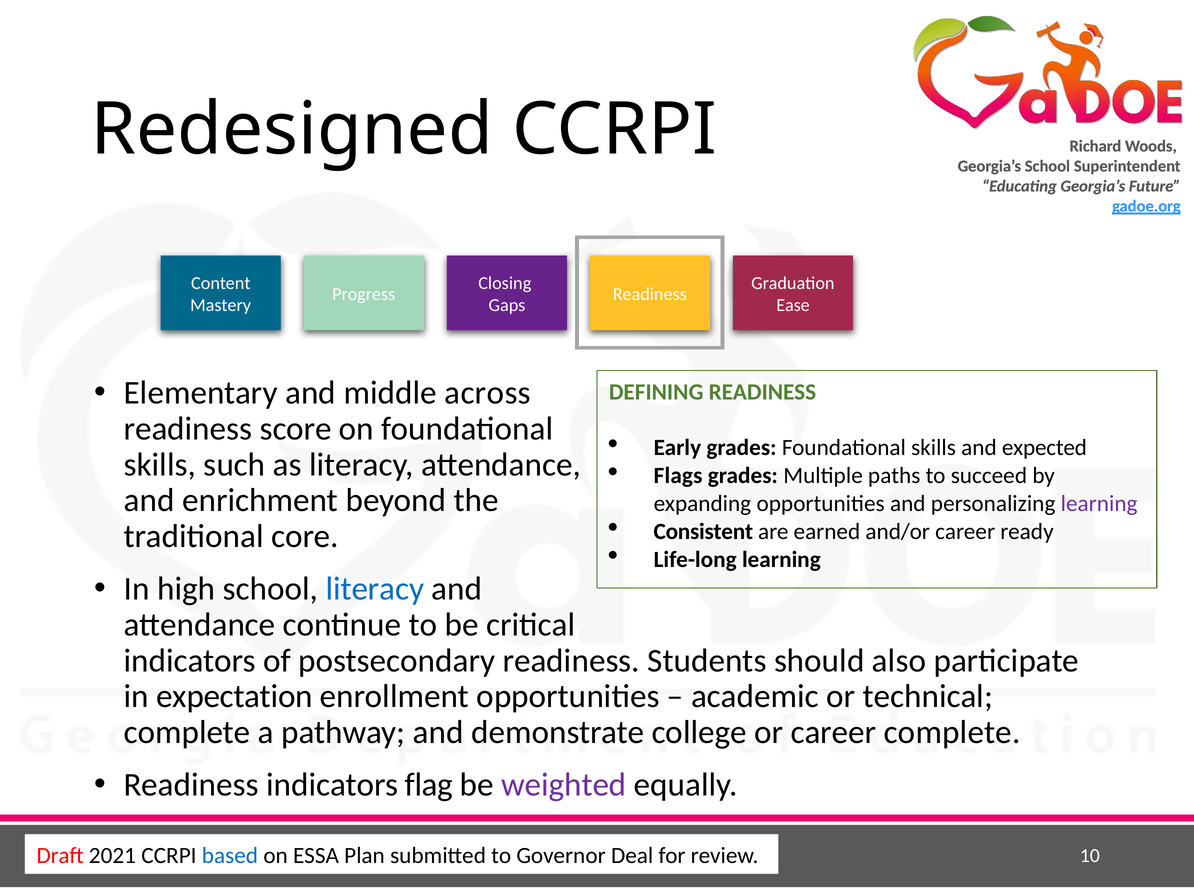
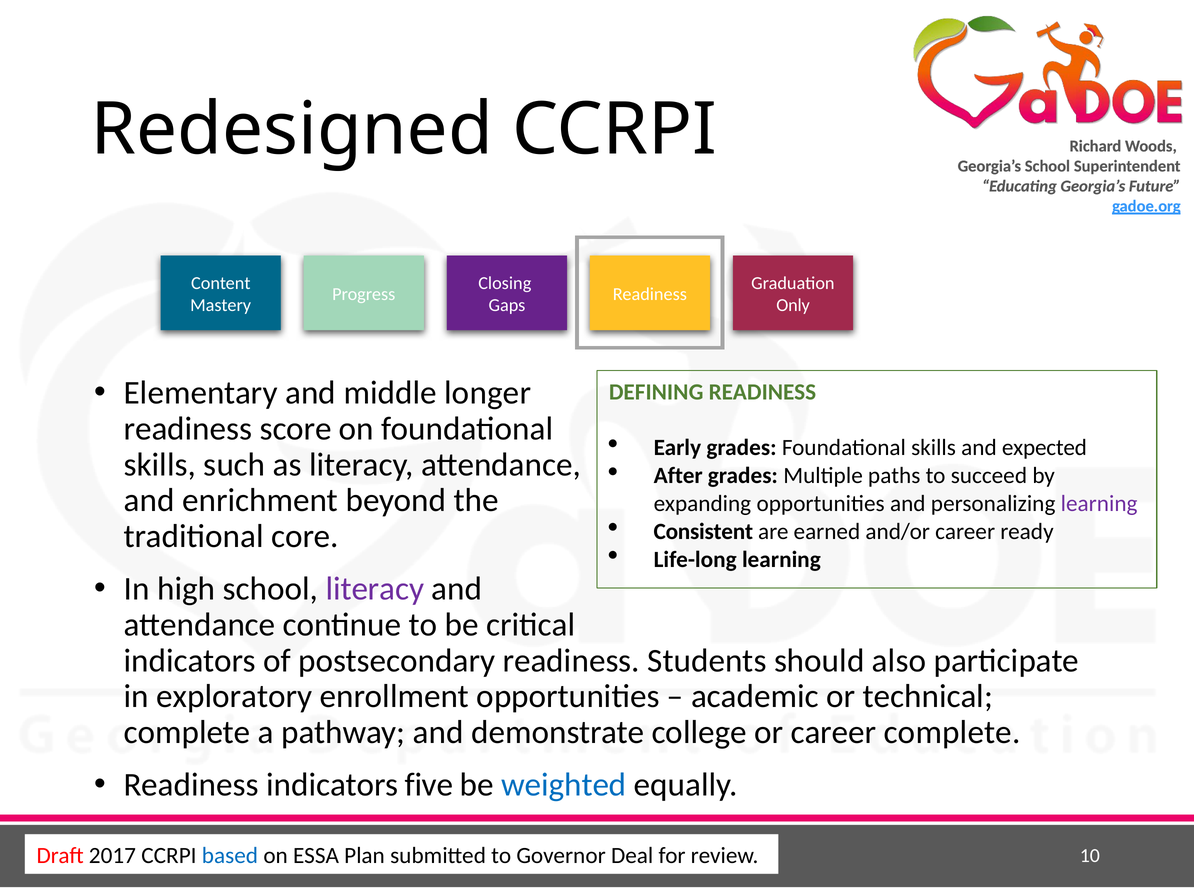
Ease: Ease -> Only
across: across -> longer
Flags: Flags -> After
literacy at (375, 588) colour: blue -> purple
expectation: expectation -> exploratory
flag: flag -> five
weighted colour: purple -> blue
2021: 2021 -> 2017
